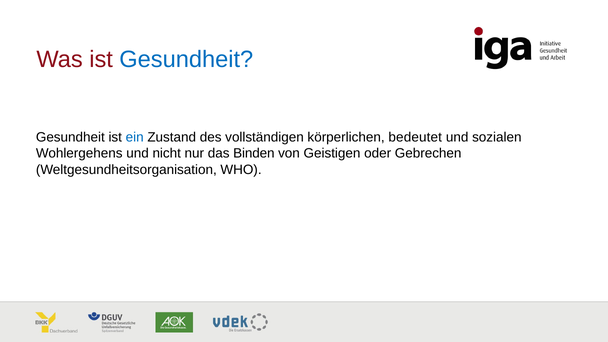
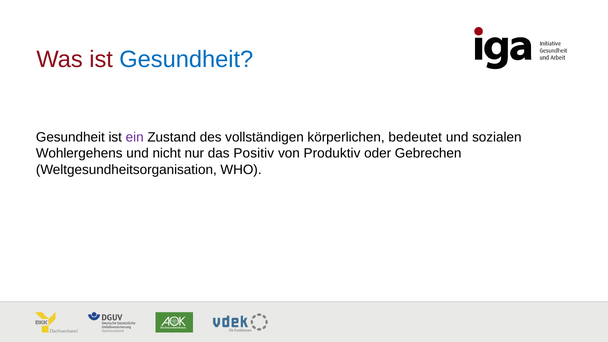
ein colour: blue -> purple
Binden: Binden -> Positiv
Geistigen: Geistigen -> Produktiv
